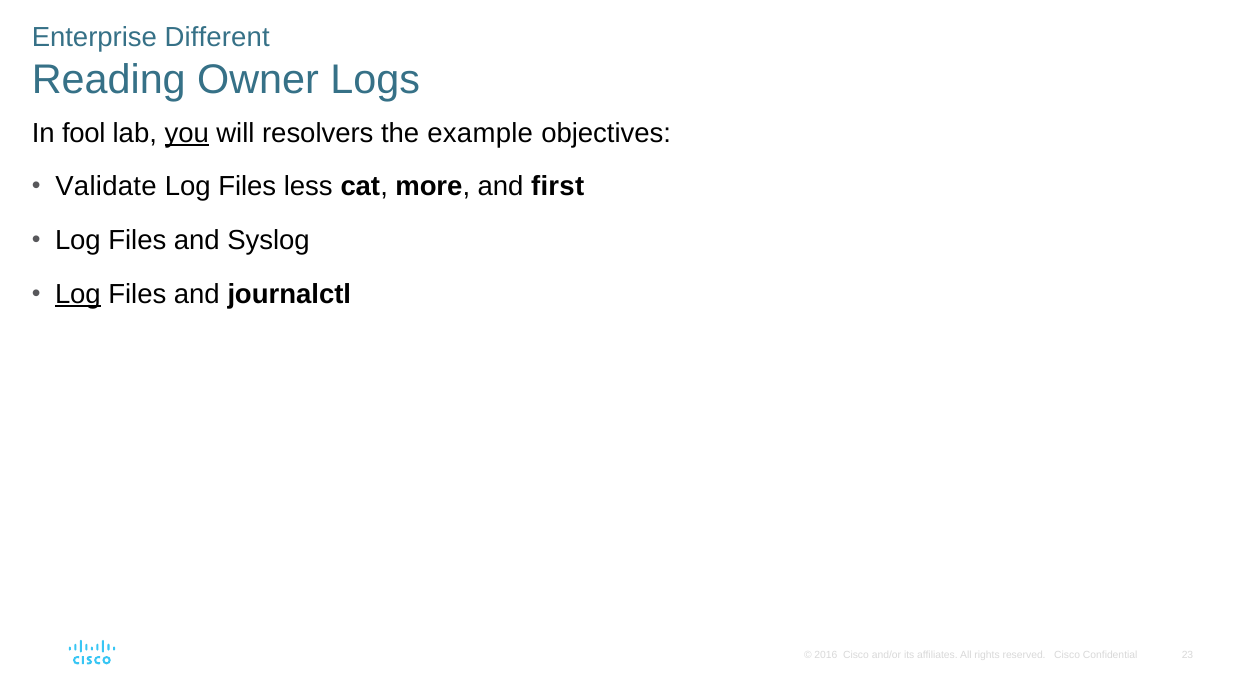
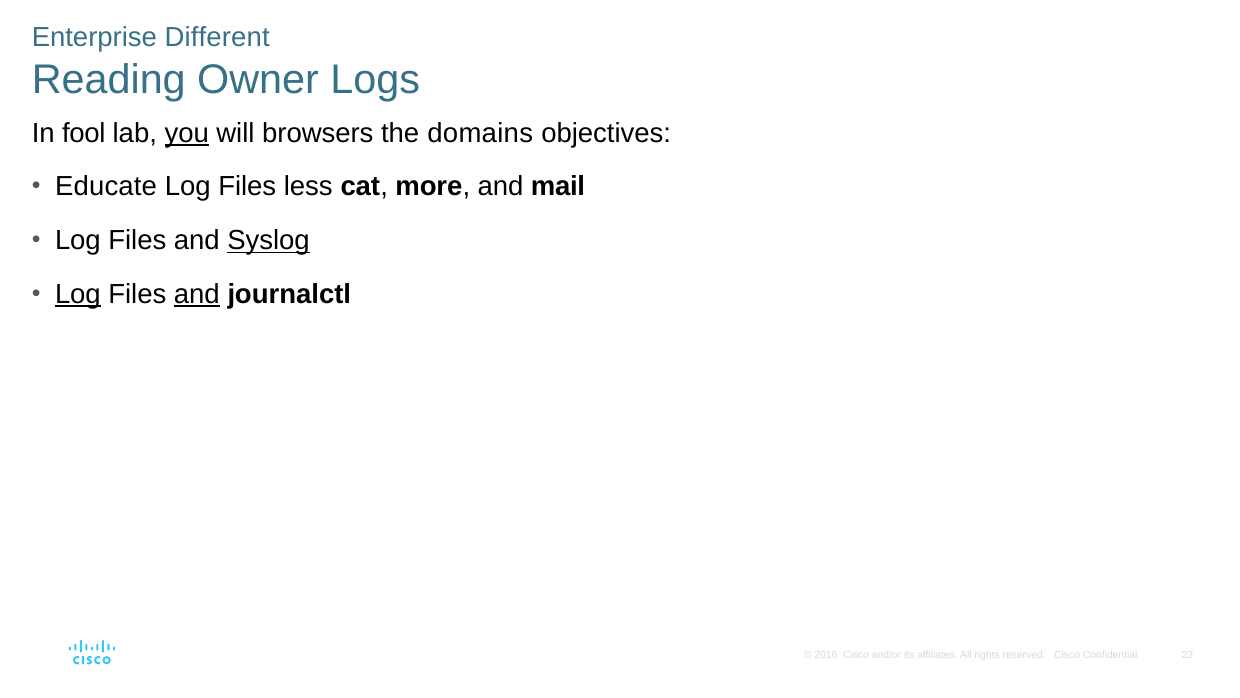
resolvers: resolvers -> browsers
example: example -> domains
Validate: Validate -> Educate
first: first -> mail
Syslog underline: none -> present
and at (197, 294) underline: none -> present
